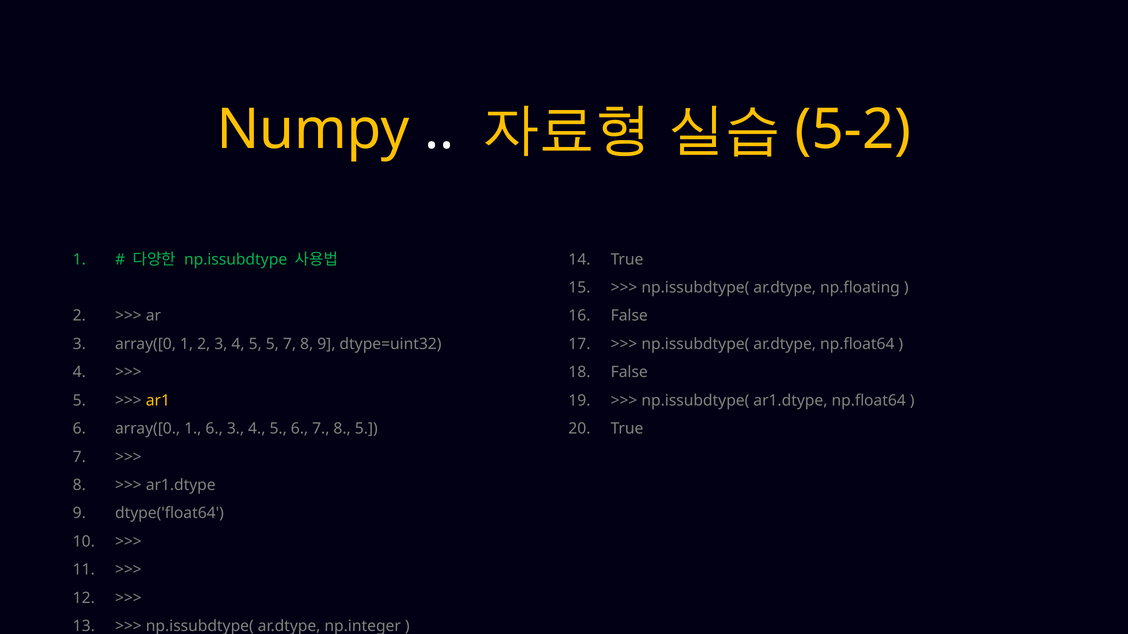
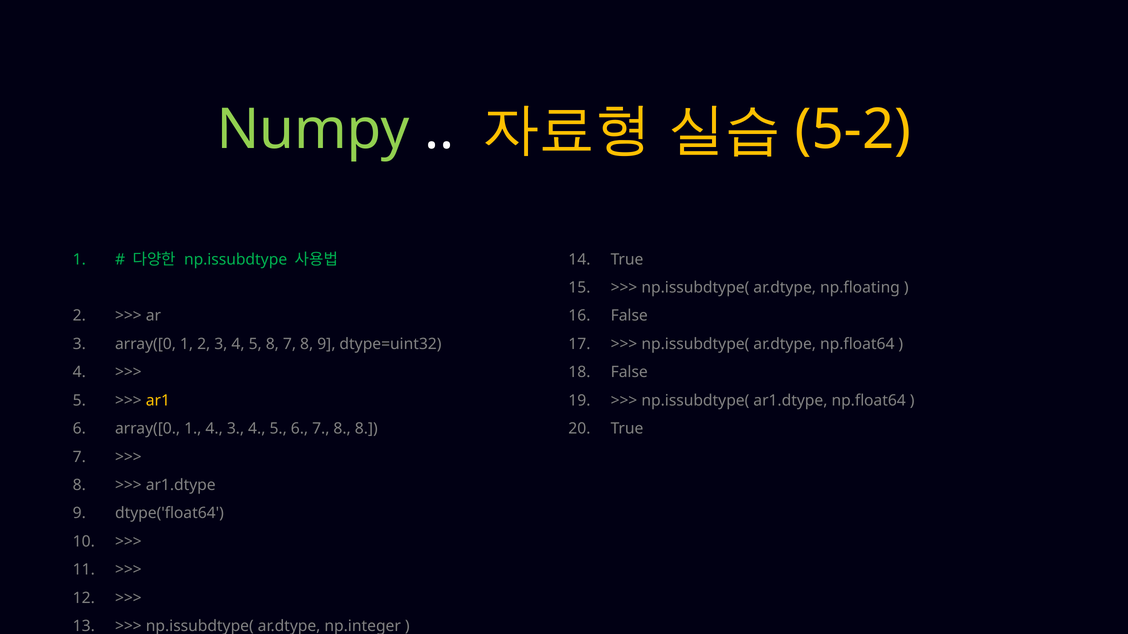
Numpy colour: yellow -> light green
5 5: 5 -> 8
1 6: 6 -> 4
8 5: 5 -> 8
